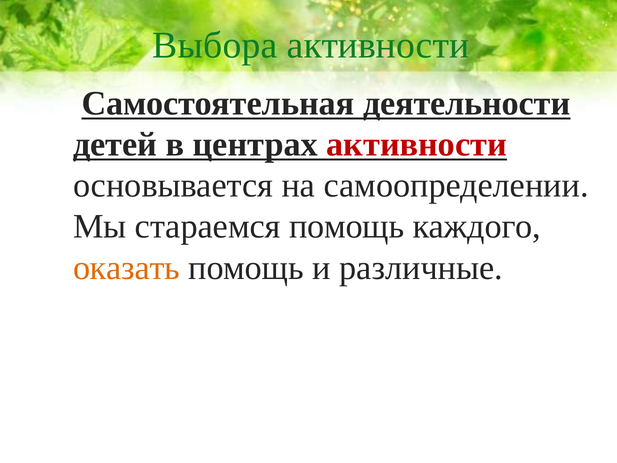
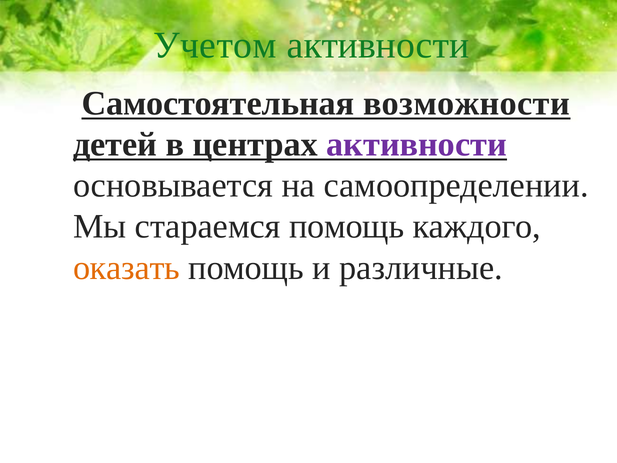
Выбора: Выбора -> Учетом
деятельности: деятельности -> возможности
активности at (417, 144) colour: red -> purple
